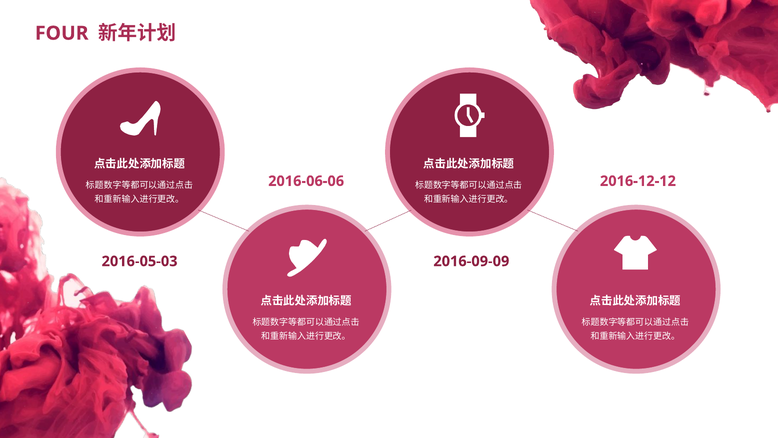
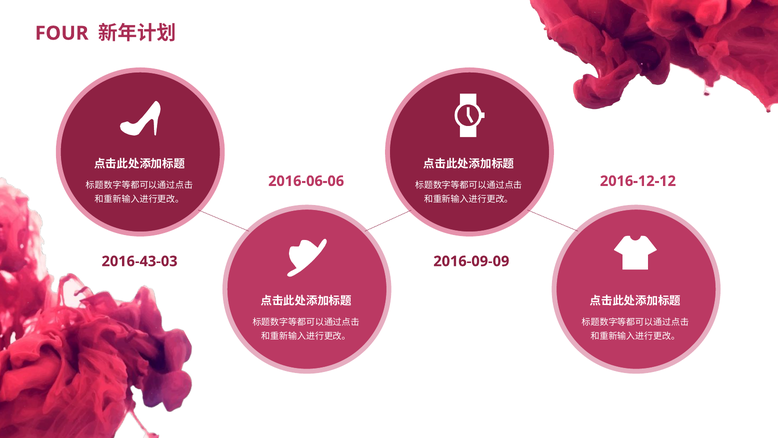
2016-05-03: 2016-05-03 -> 2016-43-03
